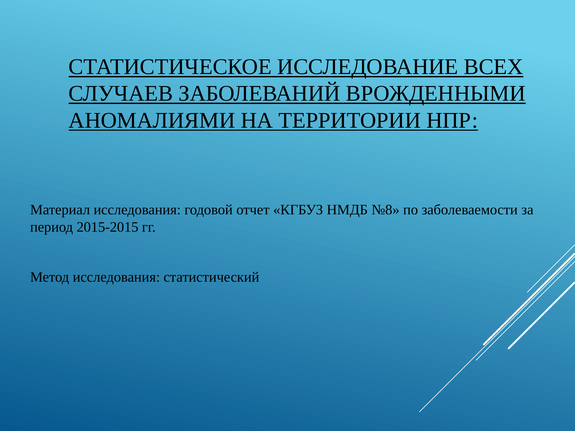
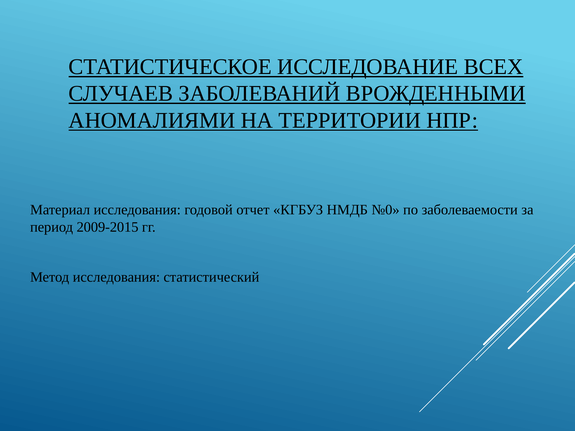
№8: №8 -> №0
2015-2015: 2015-2015 -> 2009-2015
